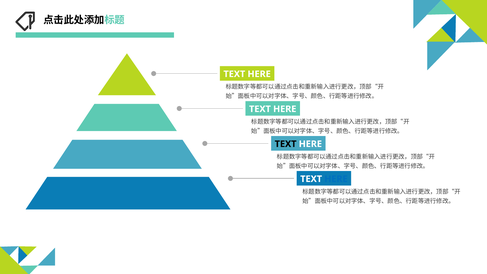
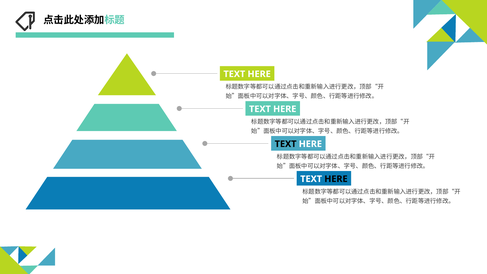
HERE at (336, 179) colour: blue -> black
